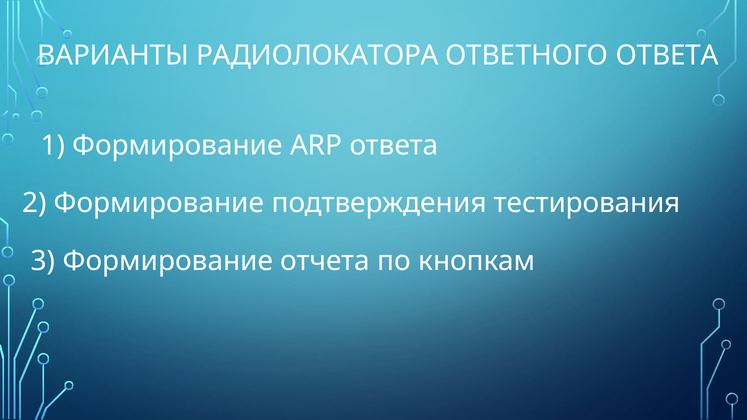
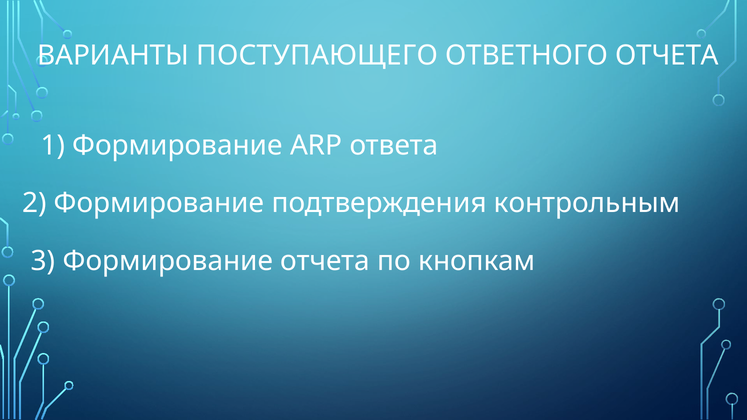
РАДИОЛОКАТОРА: РАДИОЛОКАТОРА -> ПОСТУПАЮЩЕГО
ОТВЕТНОГО ОТВЕТА: ОТВЕТА -> ОТЧЕТА
тестирования: тестирования -> контрольным
